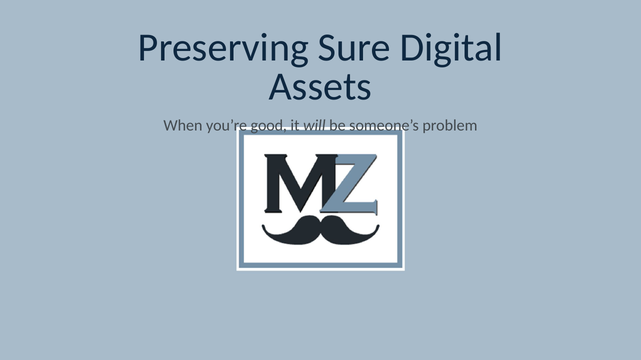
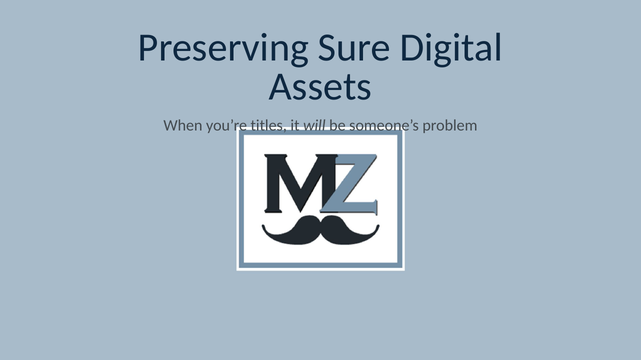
good: good -> titles
